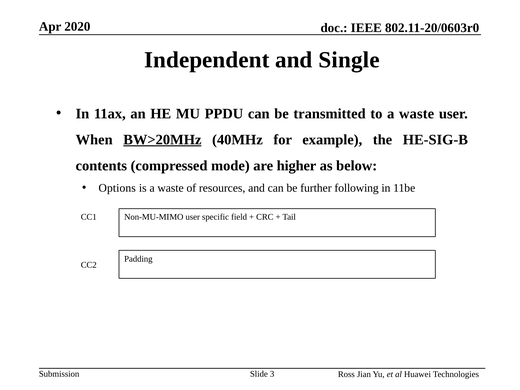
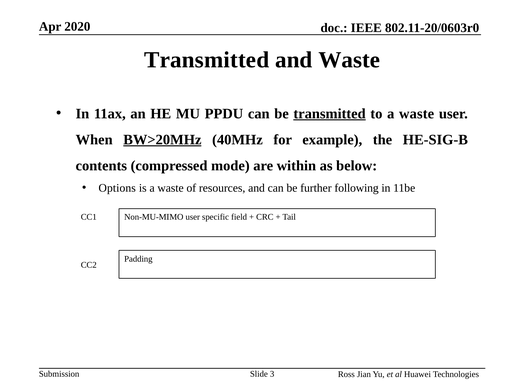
Independent at (207, 60): Independent -> Transmitted
and Single: Single -> Waste
transmitted at (330, 114) underline: none -> present
higher: higher -> within
